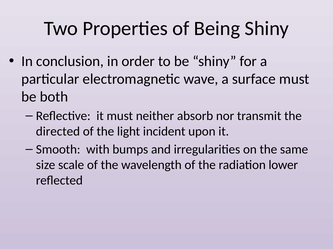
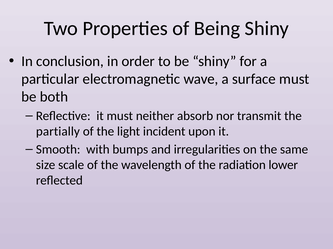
directed: directed -> partially
